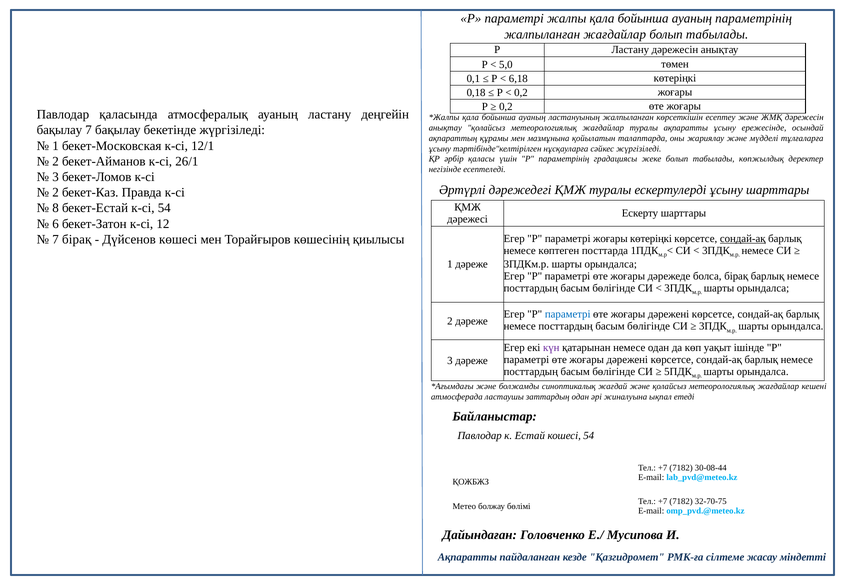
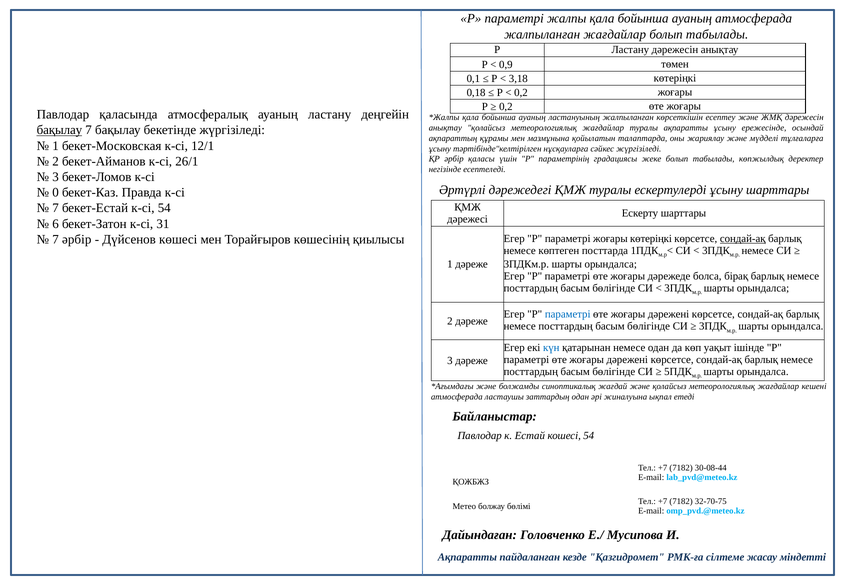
ауаның параметрінің: параметрінің -> атмосферада
5,0: 5,0 -> 0,9
6,18: 6,18 -> 3,18
бақылау at (59, 130) underline: none -> present
2 at (56, 193): 2 -> 0
8 at (56, 208): 8 -> 7
12: 12 -> 31
7 бірақ: бірақ -> әрбір
күн colour: purple -> blue
